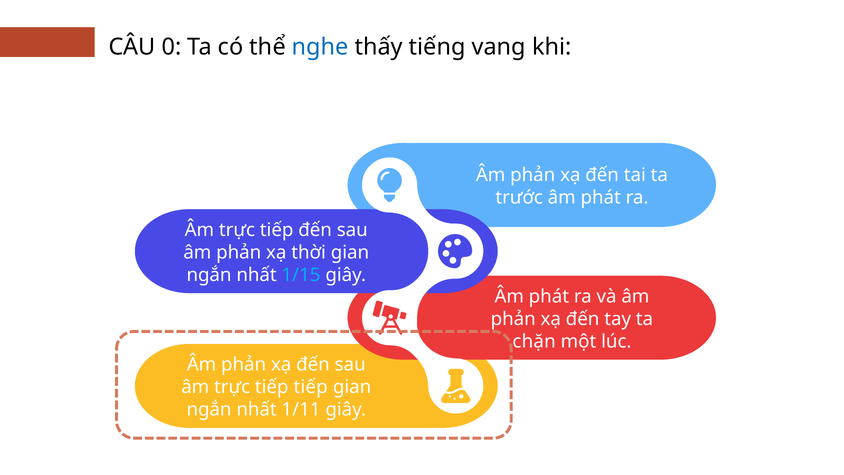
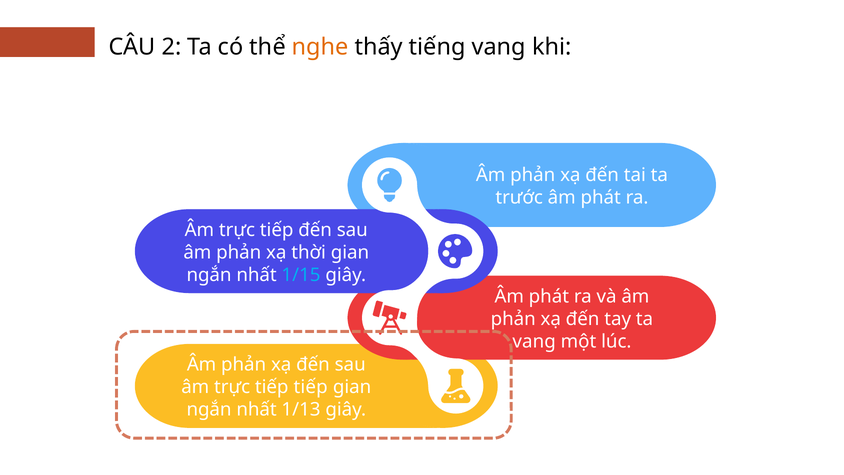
0: 0 -> 2
nghe colour: blue -> orange
chặn at (534, 341): chặn -> vang
1/11: 1/11 -> 1/13
